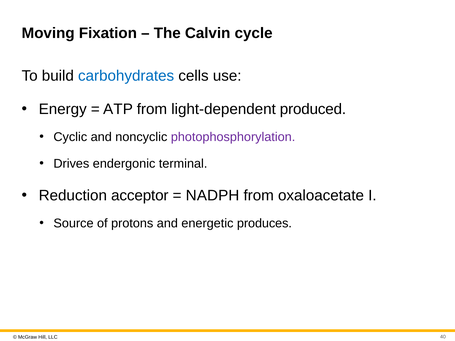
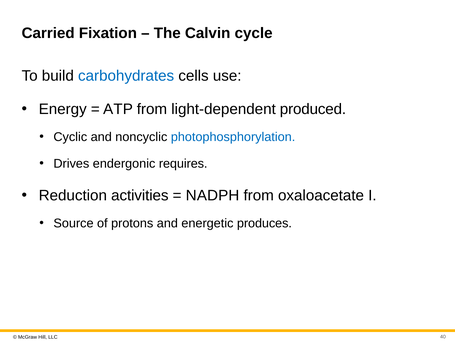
Moving: Moving -> Carried
photophosphorylation colour: purple -> blue
terminal: terminal -> requires
acceptor: acceptor -> activities
